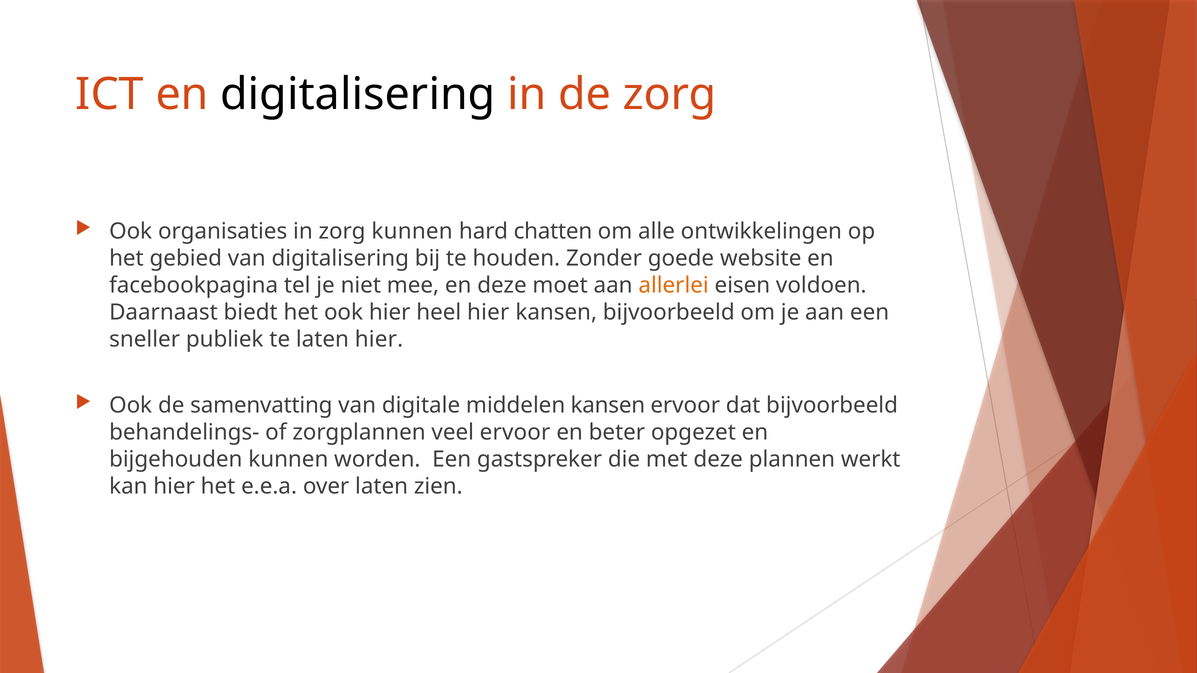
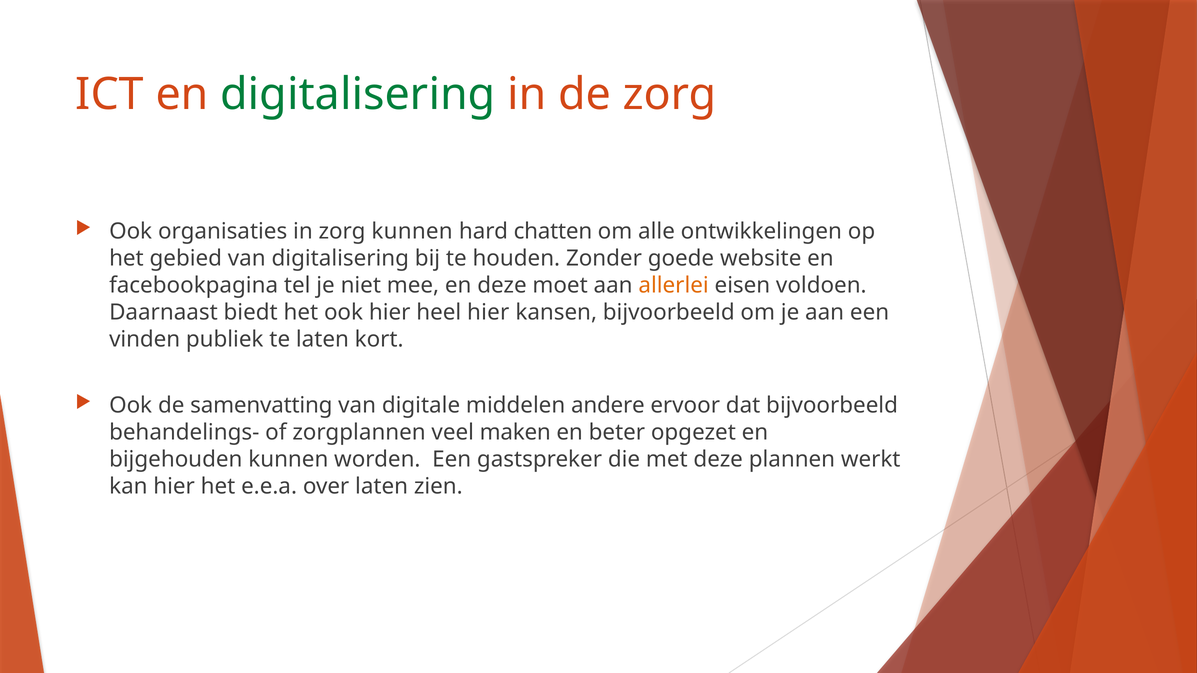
digitalisering at (358, 94) colour: black -> green
sneller: sneller -> vinden
laten hier: hier -> kort
middelen kansen: kansen -> andere
veel ervoor: ervoor -> maken
